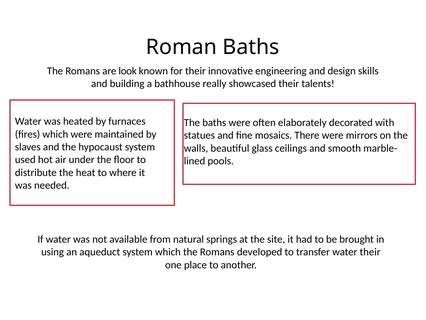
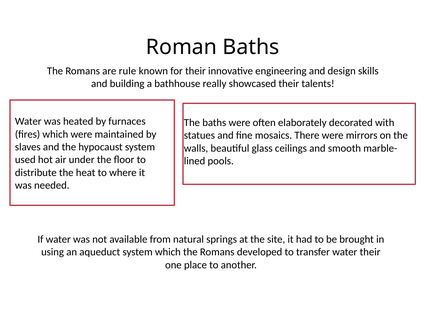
look: look -> rule
